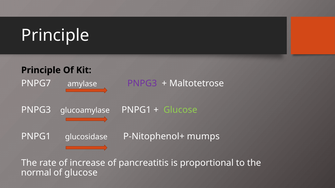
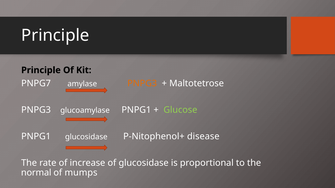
PNPG3 at (142, 84) colour: purple -> orange
mumps: mumps -> disease
of pancreatitis: pancreatitis -> glucosidase
of glucose: glucose -> mumps
